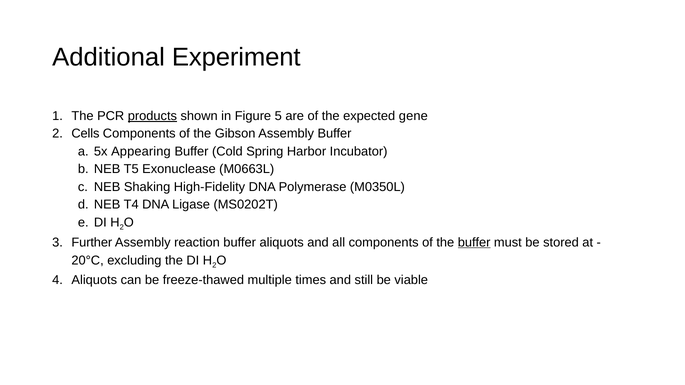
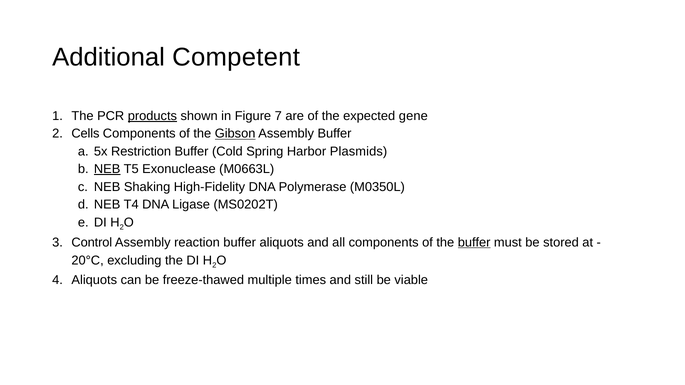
Experiment: Experiment -> Competent
5: 5 -> 7
Gibson underline: none -> present
Appearing: Appearing -> Restriction
Incubator: Incubator -> Plasmids
NEB at (107, 169) underline: none -> present
Further: Further -> Control
